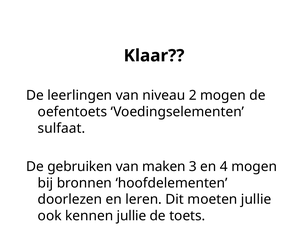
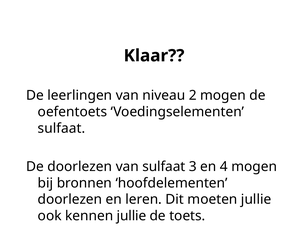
De gebruiken: gebruiken -> doorlezen
van maken: maken -> sulfaat
